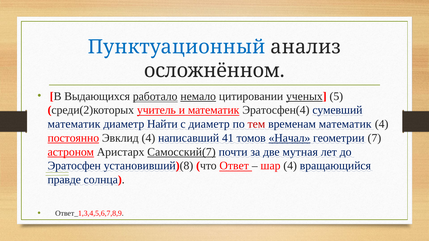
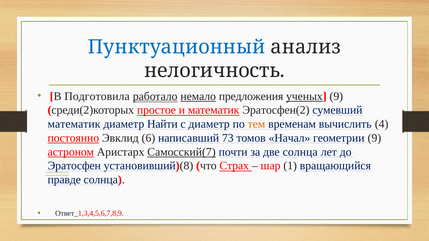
осложнённом: осложнённом -> нелогичность
Выдающихся: Выдающихся -> Подготовила
цитировании: цитировании -> предложения
ученых 5: 5 -> 9
учитель: учитель -> простое
Эратосфен(4: Эратосфен(4 -> Эратосфен(2
тем colour: red -> orange
временам математик: математик -> вычислить
Эвклид 4: 4 -> 6
41: 41 -> 73
Начал underline: present -> none
геометрии 7: 7 -> 9
две мутная: мутная -> солнца
Ответ: Ответ -> Страх
шар 4: 4 -> 1
